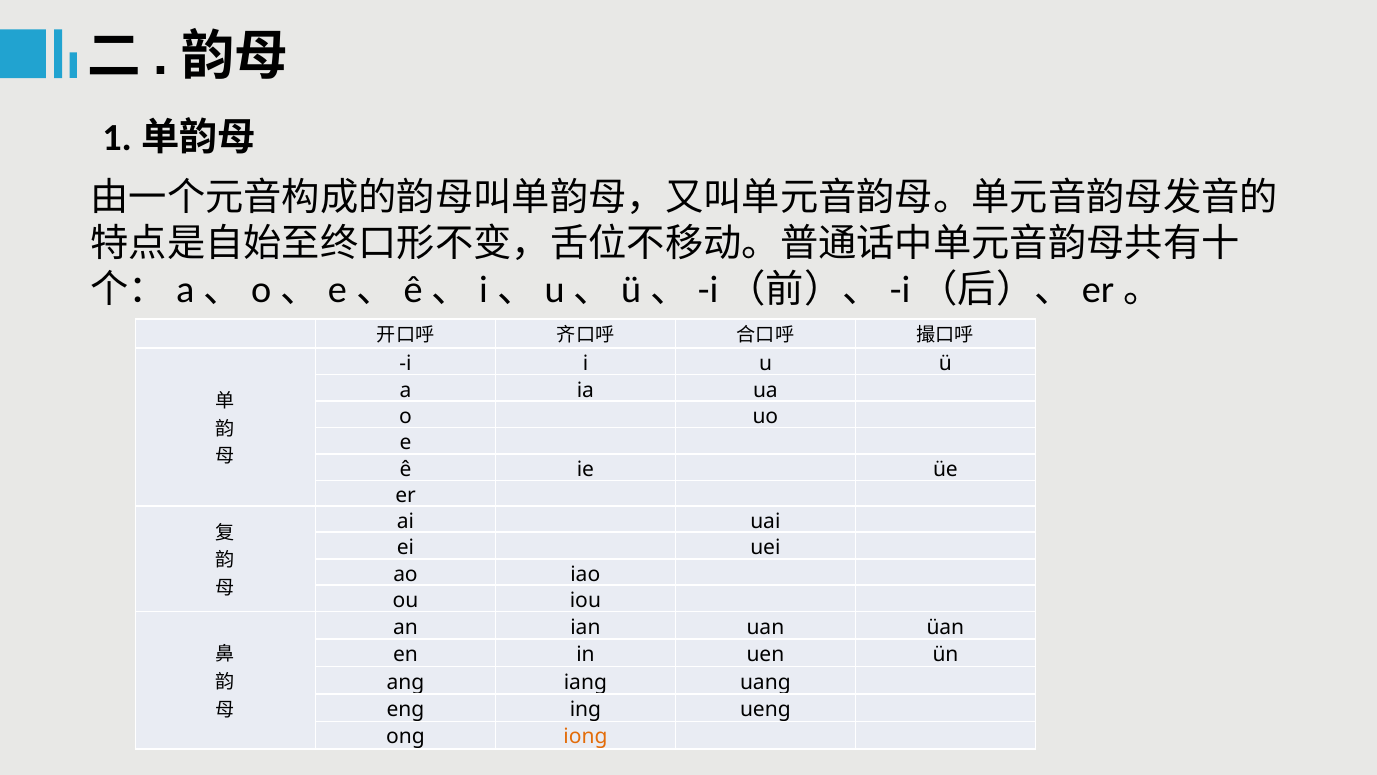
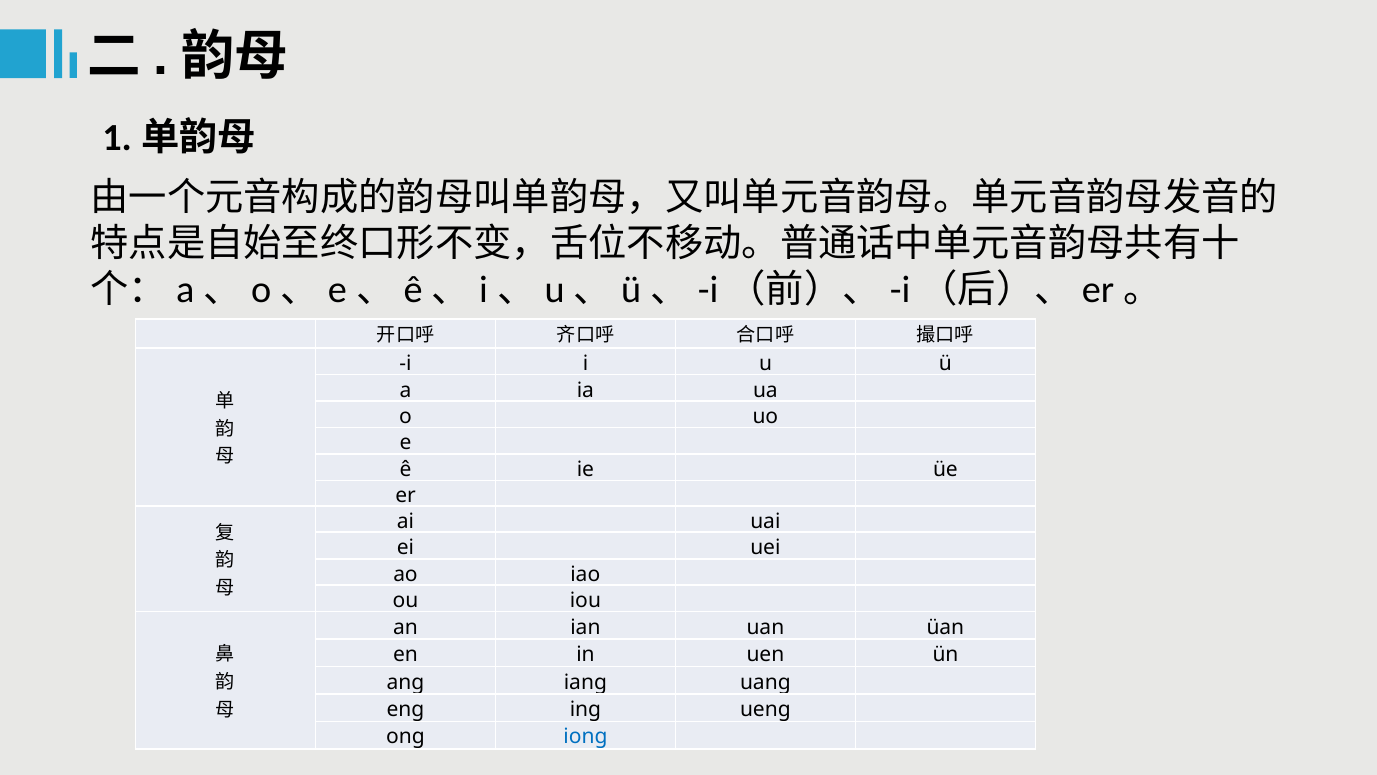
iong colour: orange -> blue
